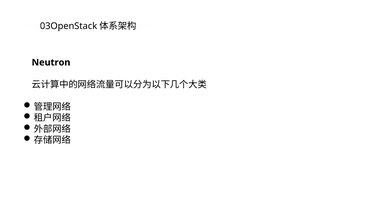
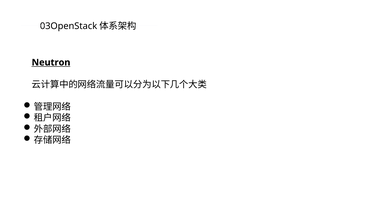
Neutron underline: none -> present
